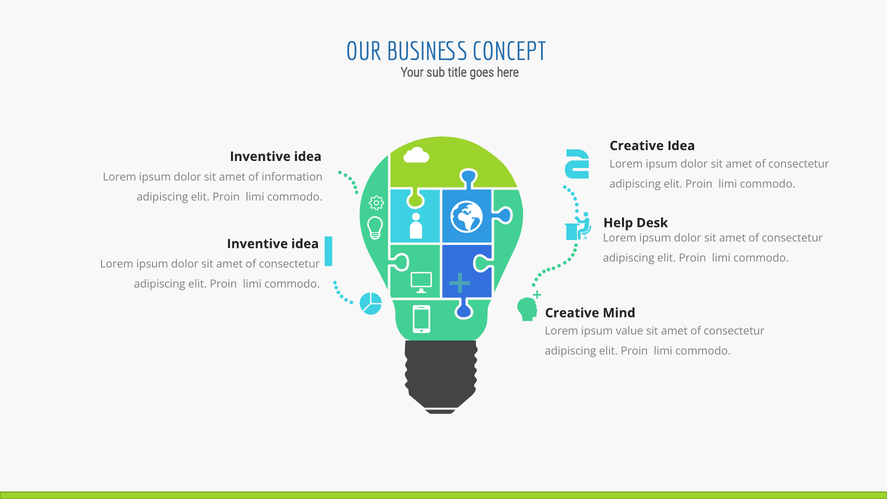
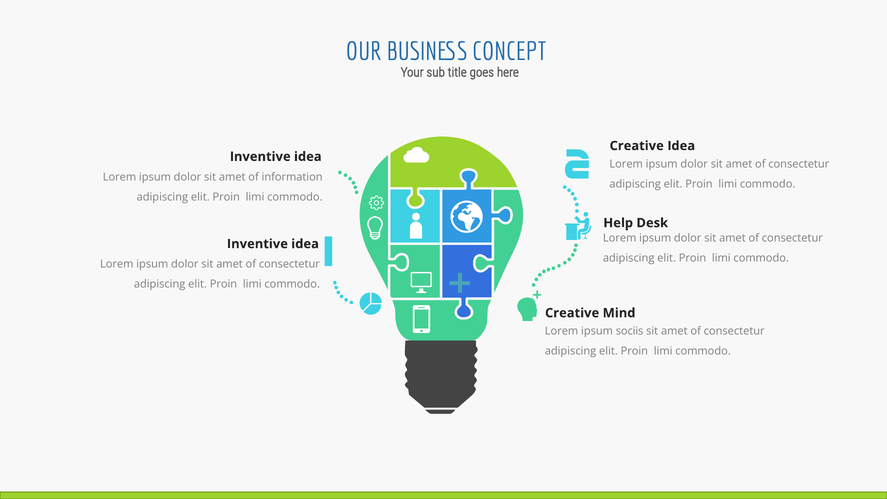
value: value -> sociis
